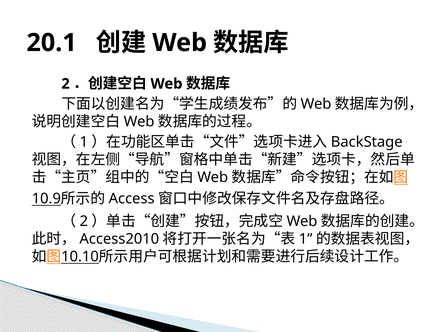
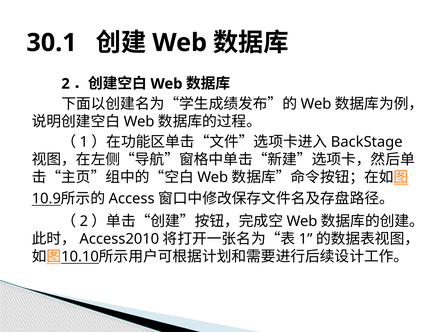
20.1: 20.1 -> 30.1
